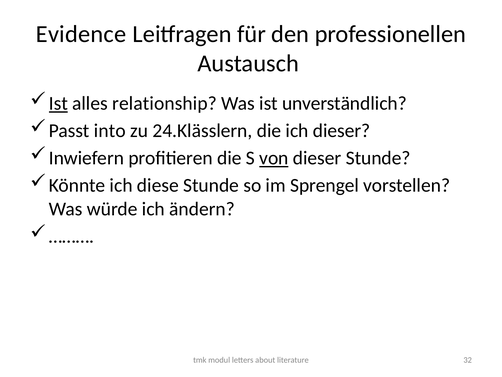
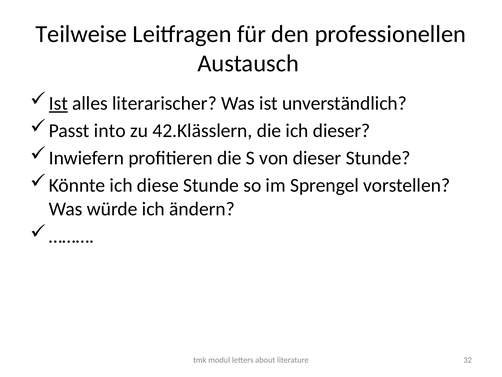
Evidence: Evidence -> Teilweise
relationship: relationship -> literarischer
24.Klässlern: 24.Klässlern -> 42.Klässlern
von underline: present -> none
